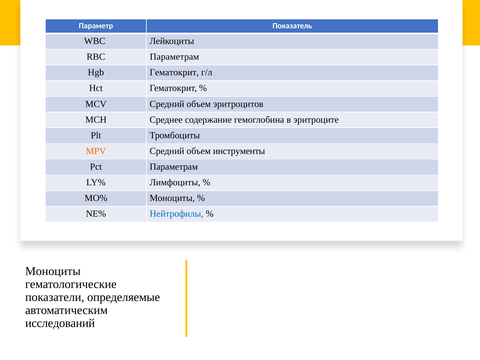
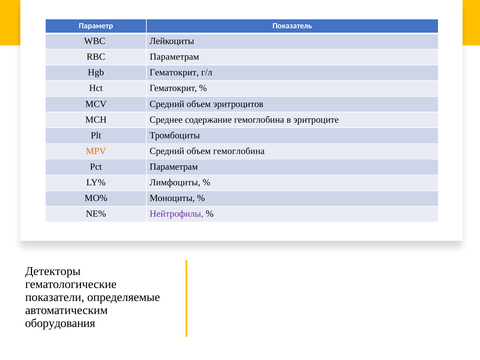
объем инструменты: инструменты -> гемоглобина
Нейтрофилы colour: blue -> purple
Моноциты at (53, 271): Моноциты -> Детекторы
исследований: исследований -> оборудования
